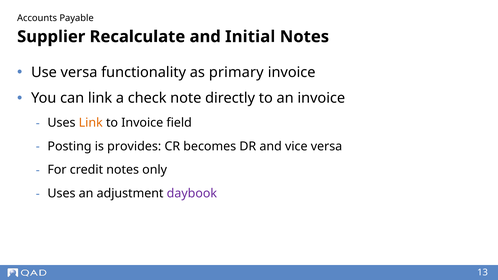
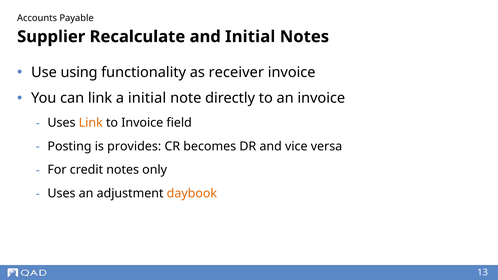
Use versa: versa -> using
primary: primary -> receiver
a check: check -> initial
daybook colour: purple -> orange
